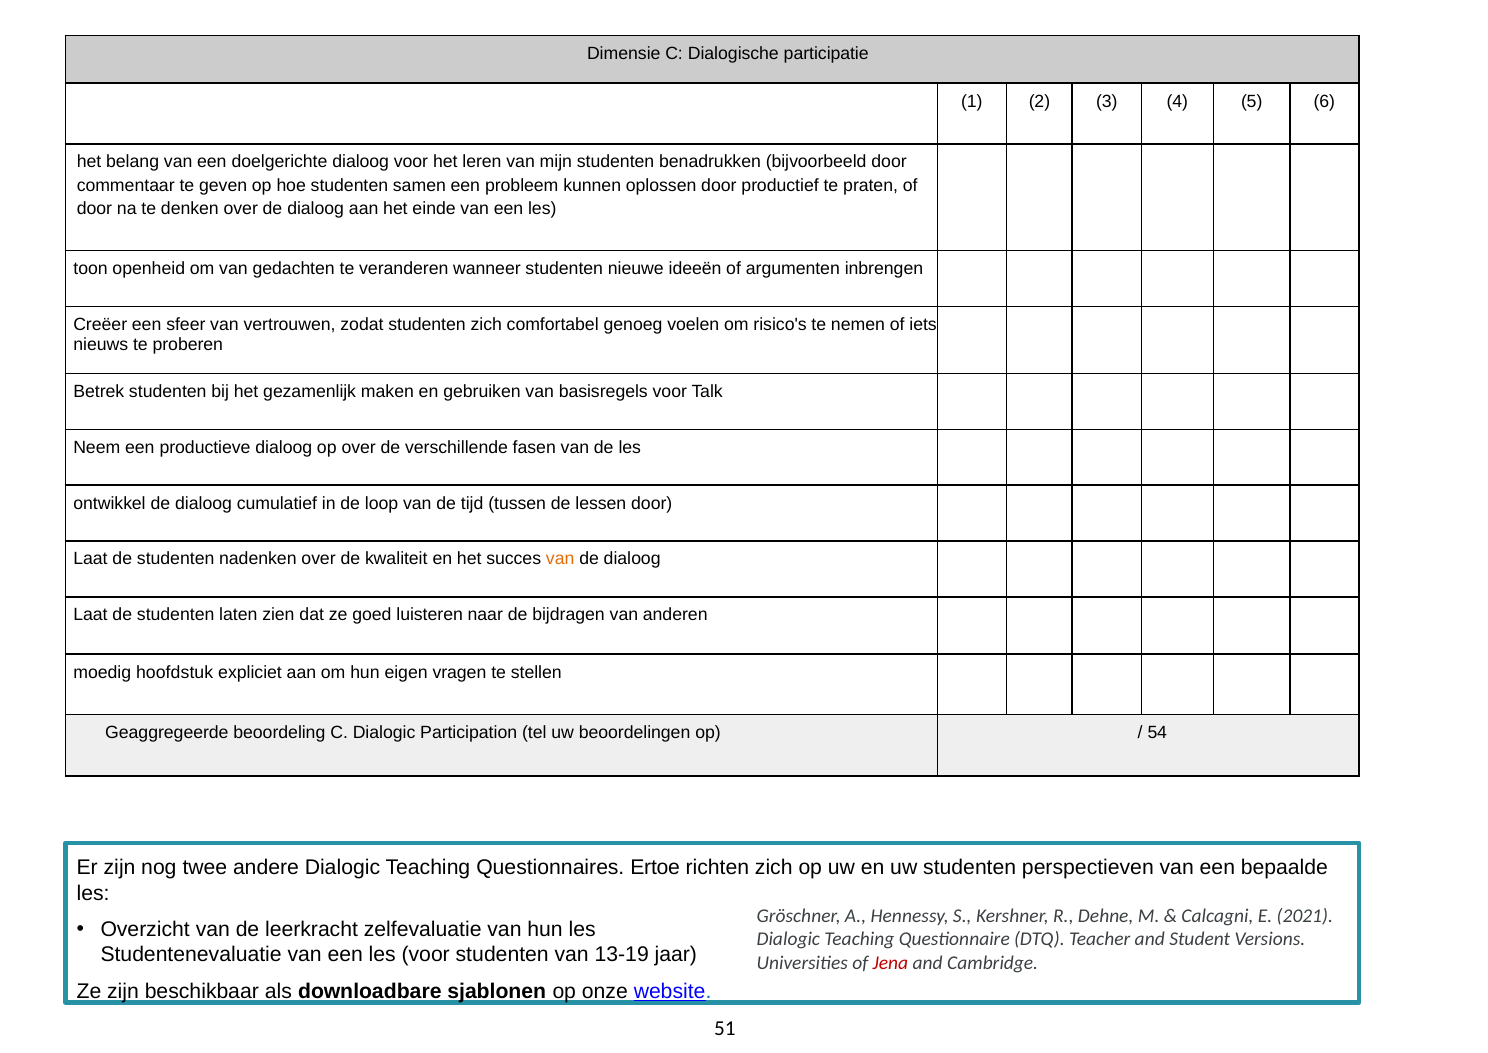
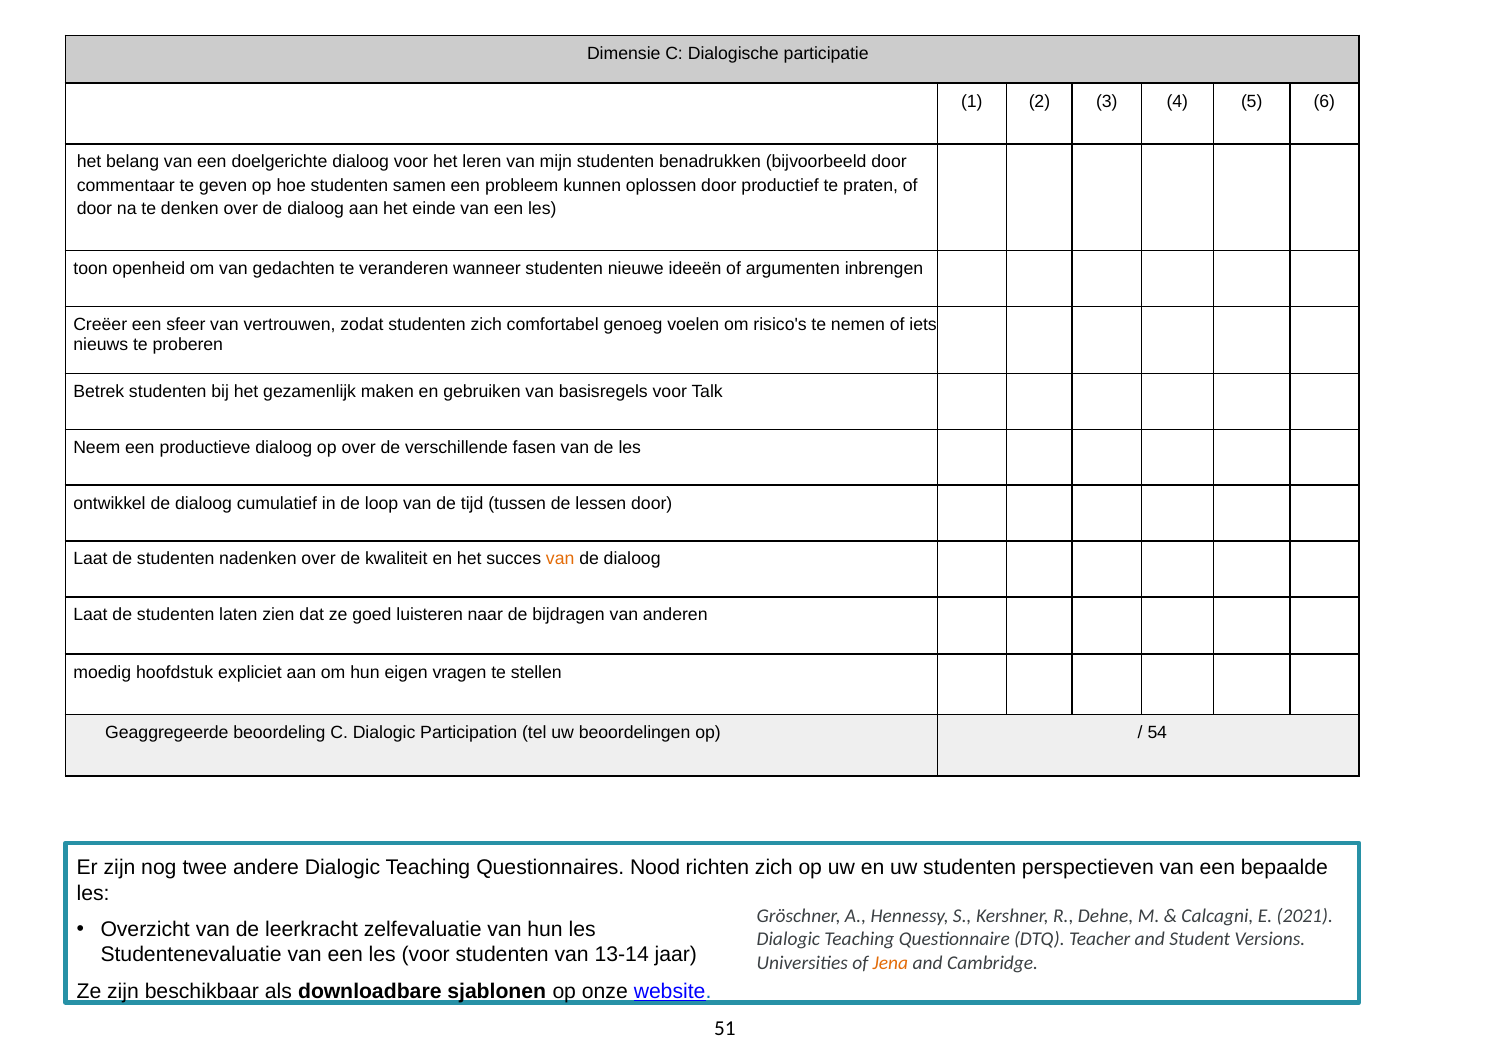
Ertoe: Ertoe -> Nood
13-19: 13-19 -> 13-14
Jena colour: red -> orange
